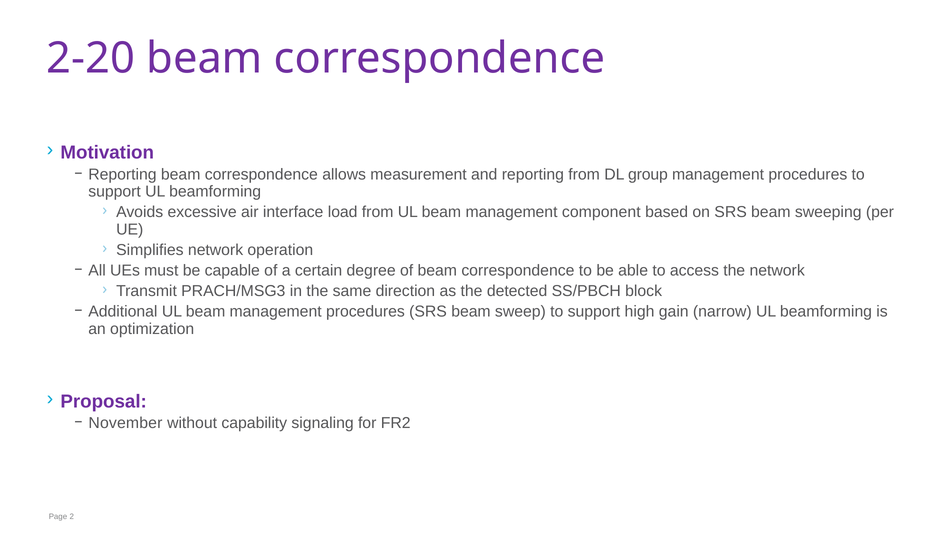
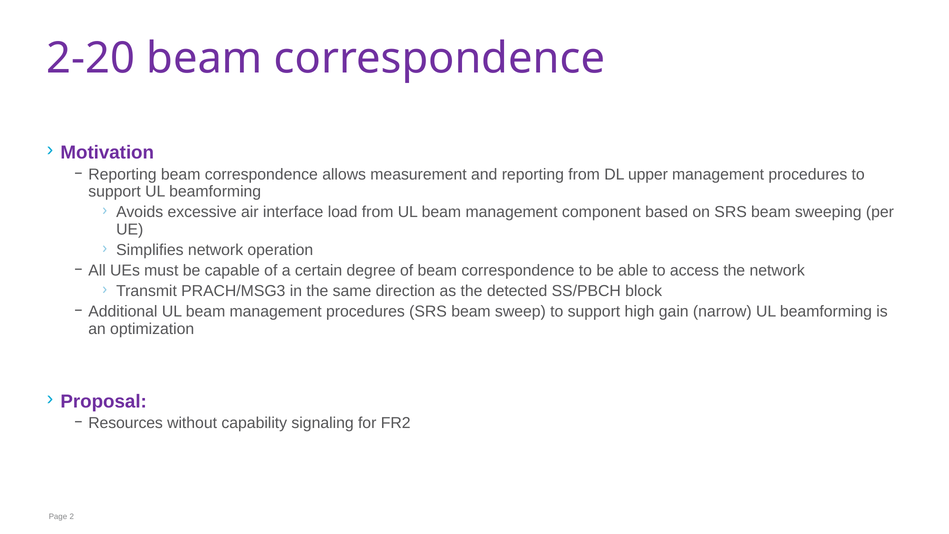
group: group -> upper
November: November -> Resources
